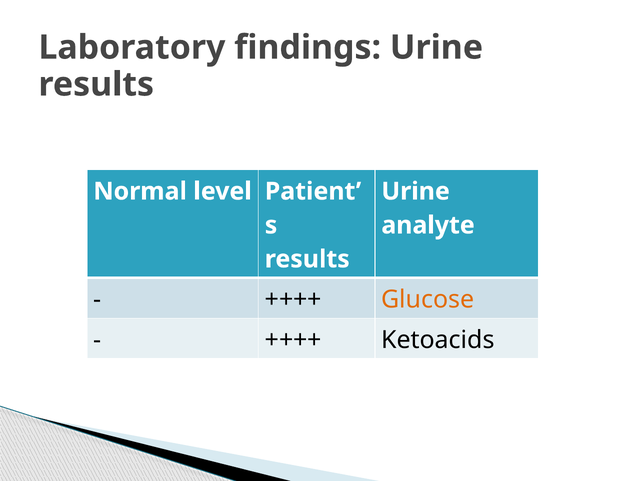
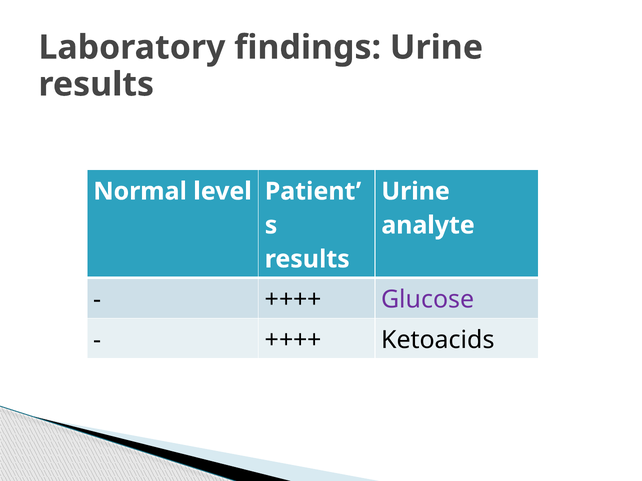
Glucose colour: orange -> purple
